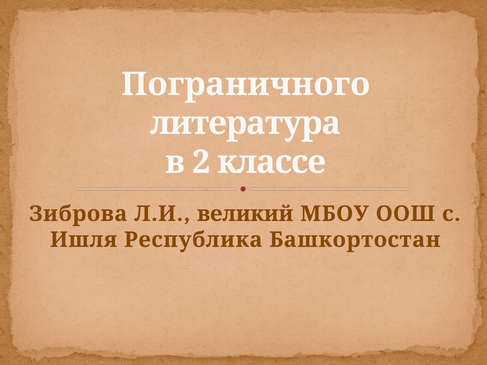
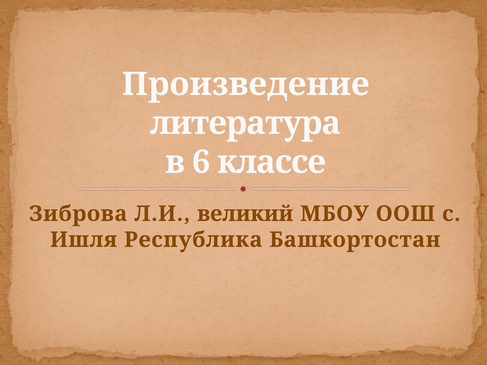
Пограничного: Пограничного -> Произведение
2: 2 -> 6
